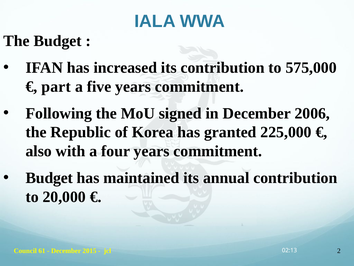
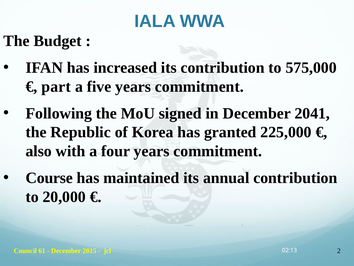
2006: 2006 -> 2041
Budget at (49, 178): Budget -> Course
